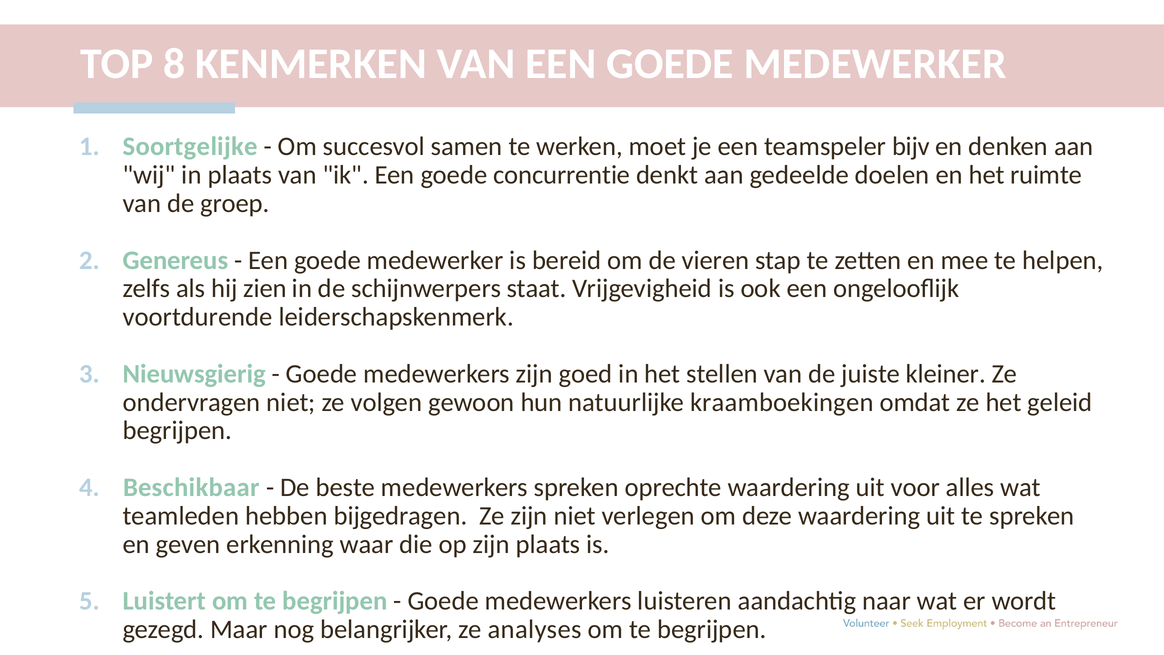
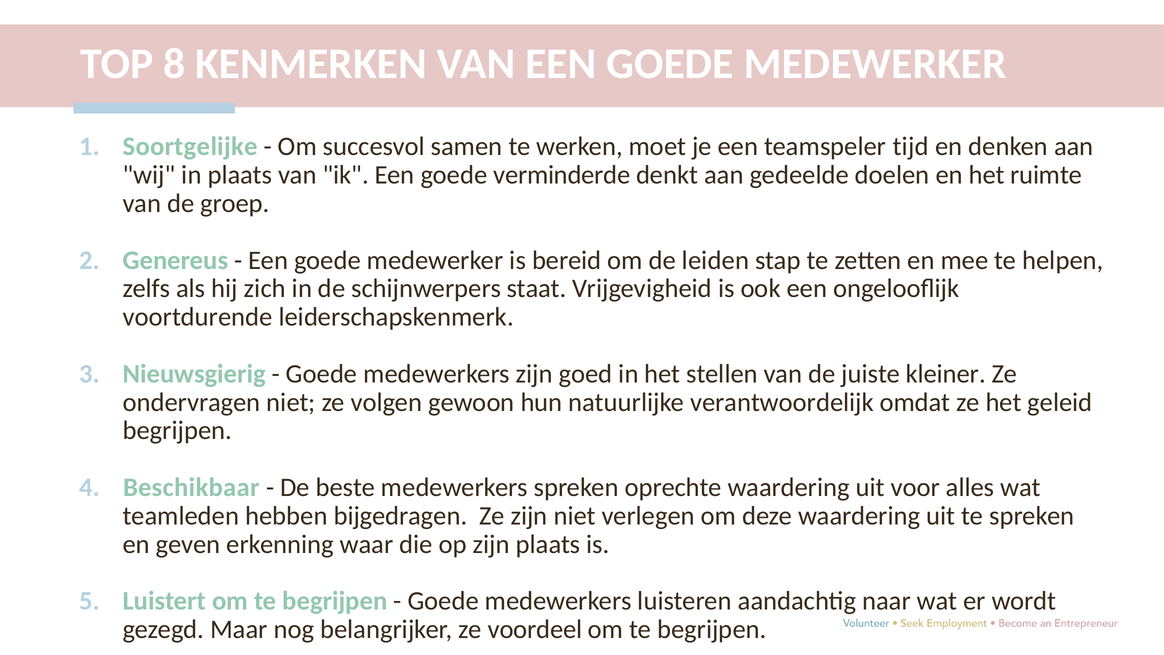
bijv: bijv -> tijd
concurrentie: concurrentie -> verminderde
vieren: vieren -> leiden
zien: zien -> zich
kraamboekingen: kraamboekingen -> verantwoordelijk
analyses: analyses -> voordeel
